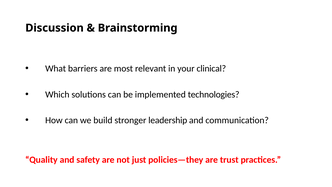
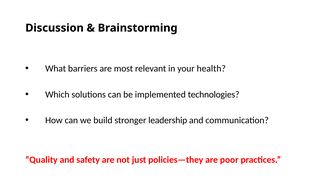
clinical: clinical -> health
trust: trust -> poor
